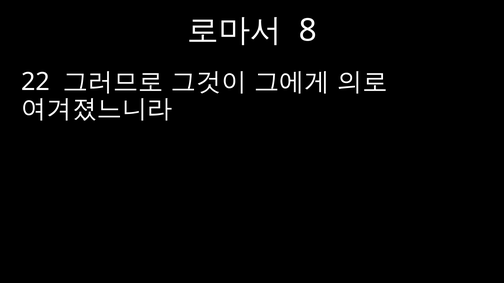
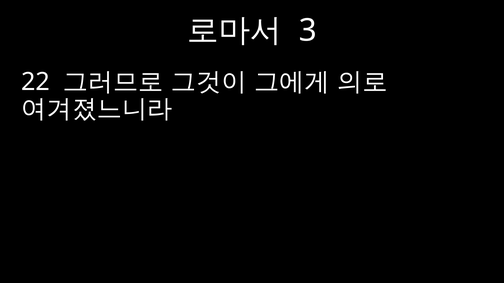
8: 8 -> 3
